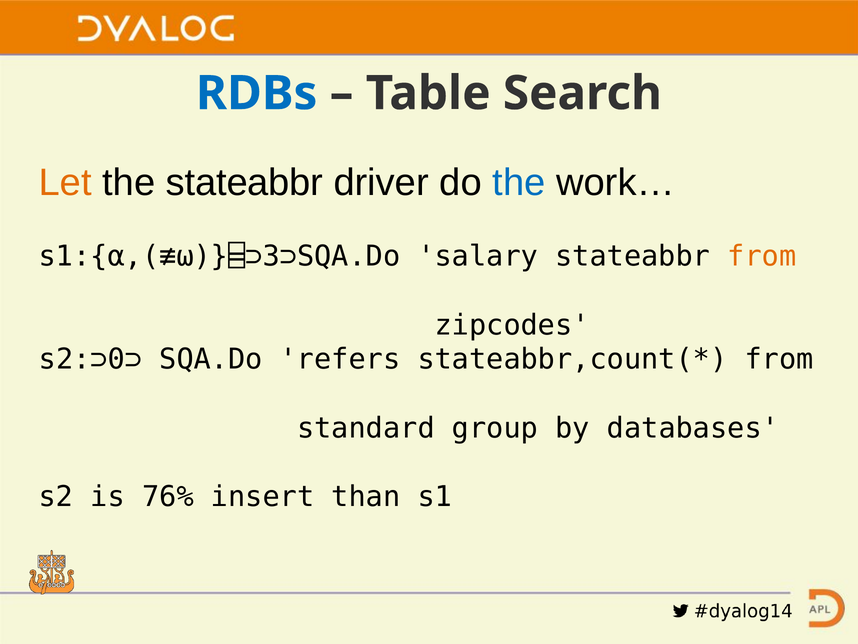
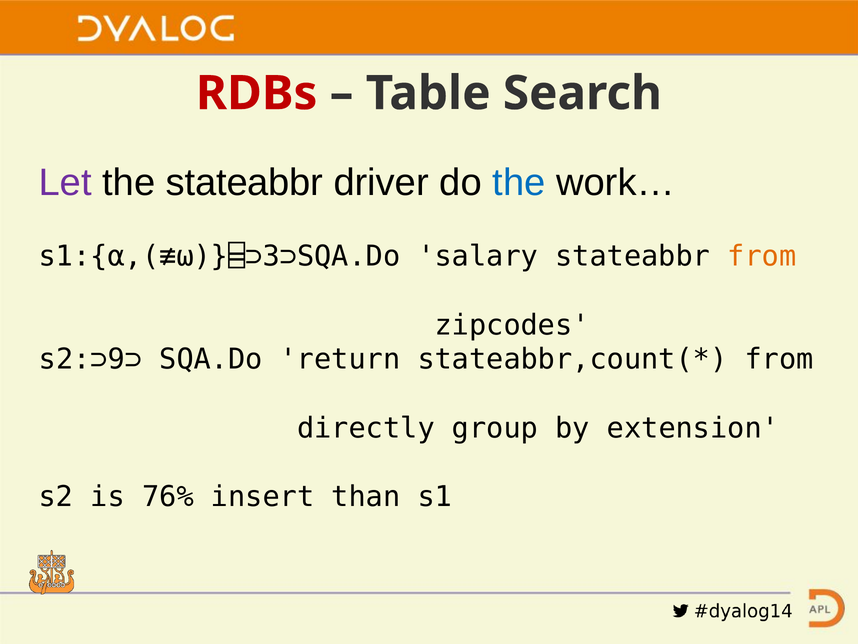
RDBs colour: blue -> red
Let colour: orange -> purple
s2:⊃0⊃: s2:⊃0⊃ -> s2:⊃9⊃
refers: refers -> return
standard: standard -> directly
databases: databases -> extension
